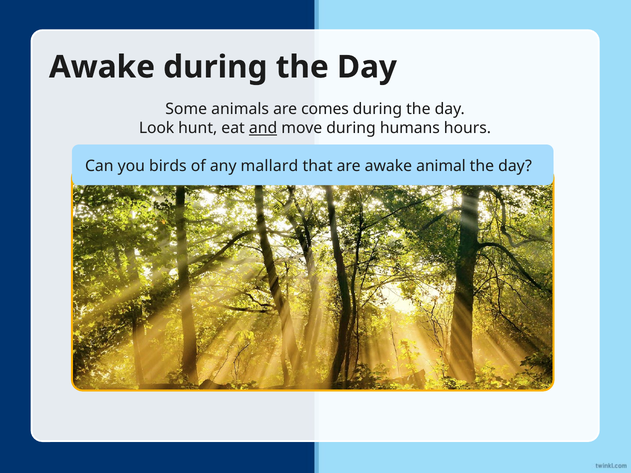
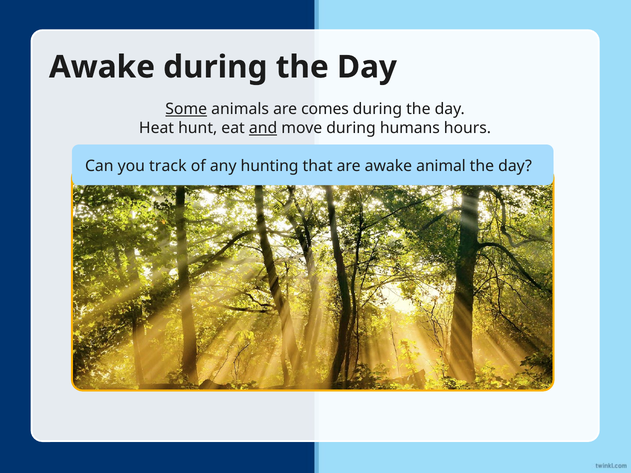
Some underline: none -> present
Look: Look -> Heat
birds: birds -> track
mallard: mallard -> hunting
